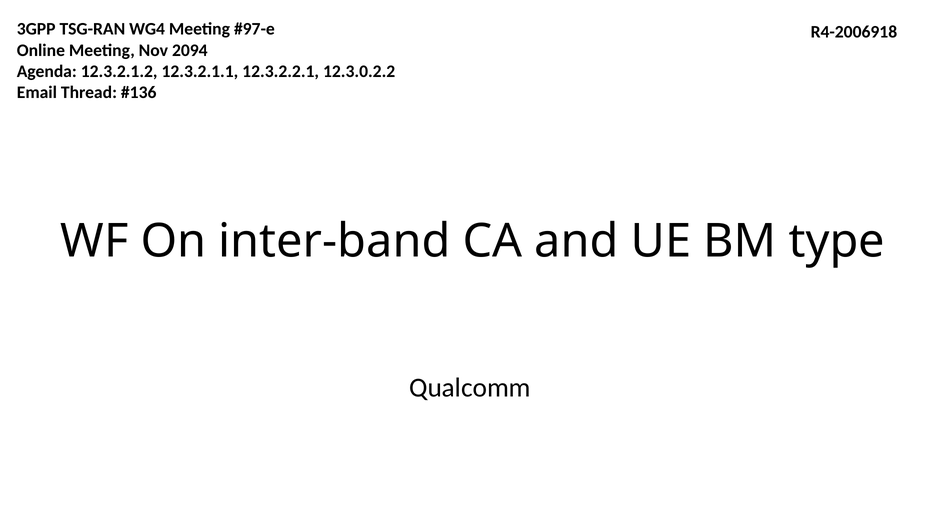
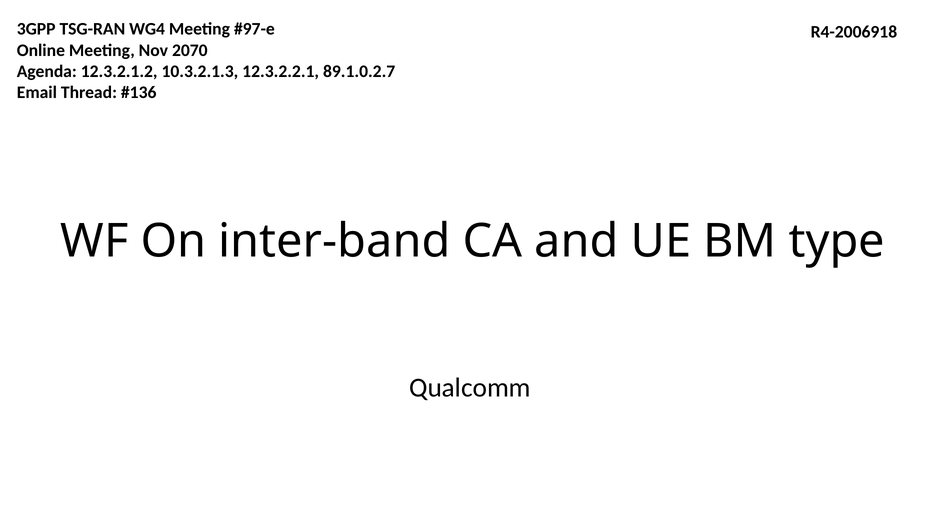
2094: 2094 -> 2070
12.3.2.1.1: 12.3.2.1.1 -> 10.3.2.1.3
12.3.0.2.2: 12.3.0.2.2 -> 89.1.0.2.7
